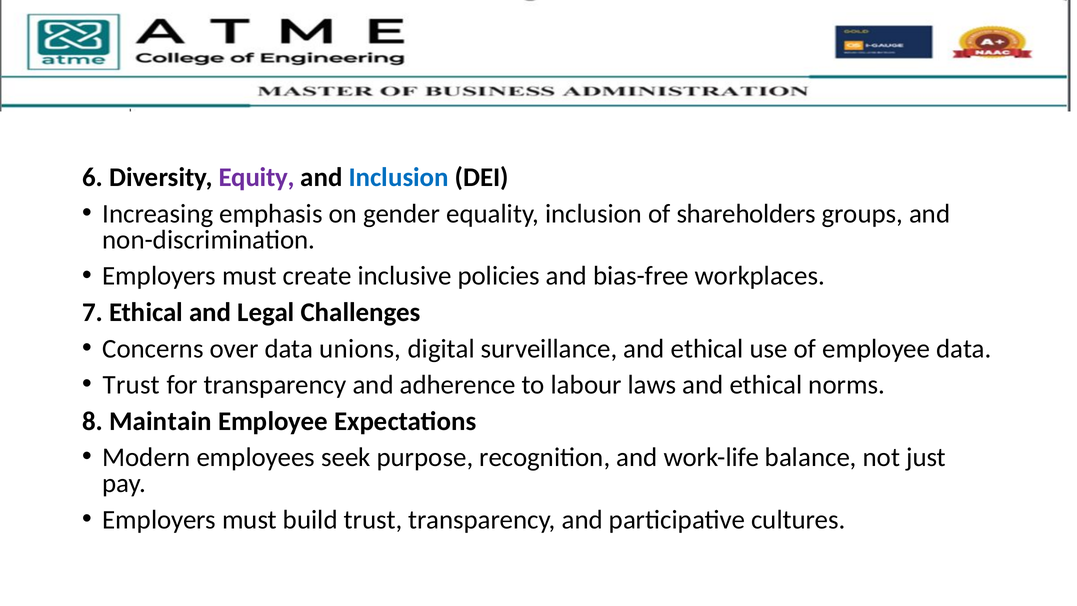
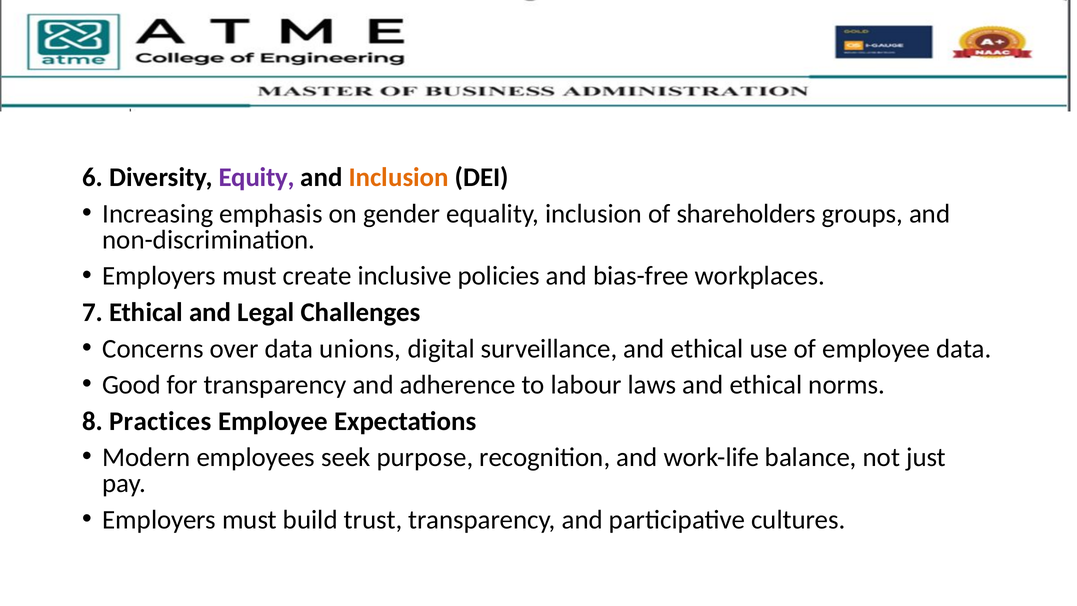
Inclusion at (399, 177) colour: blue -> orange
Trust at (131, 385): Trust -> Good
Maintain: Maintain -> Practices
